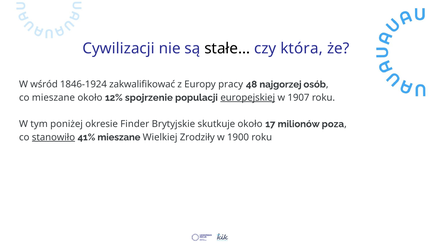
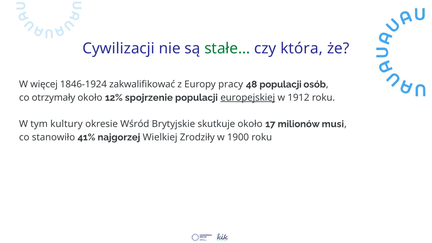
stałe… colour: black -> green
wśród: wśród -> więcej
48 najgorzej: najgorzej -> populacji
co mieszane: mieszane -> otrzymały
1907: 1907 -> 1912
poniżej: poniżej -> kultury
Finder: Finder -> Wśród
poza: poza -> musi
stanowiło underline: present -> none
41% mieszane: mieszane -> najgorzej
